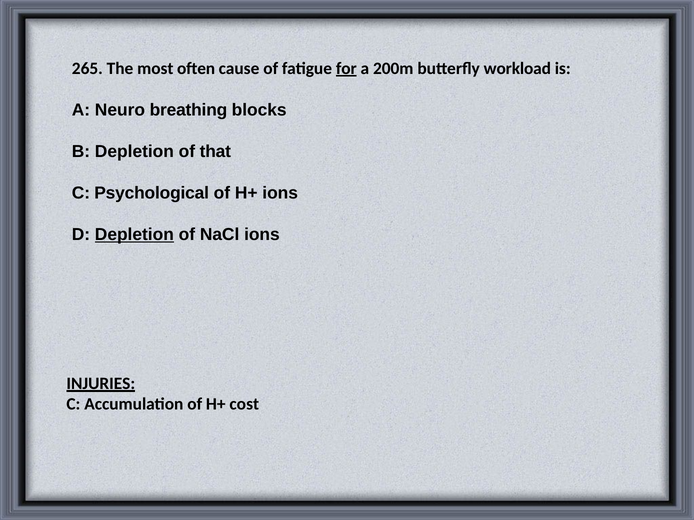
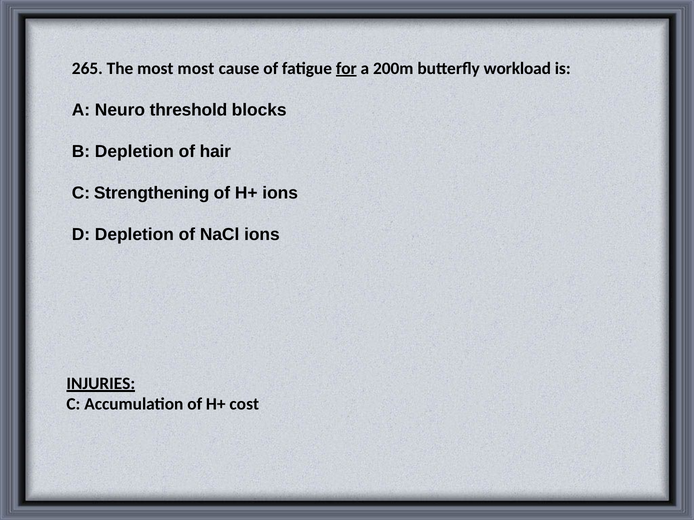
most often: often -> most
breathing: breathing -> threshold
that: that -> hair
Psychological: Psychological -> Strengthening
Depletion at (134, 235) underline: present -> none
